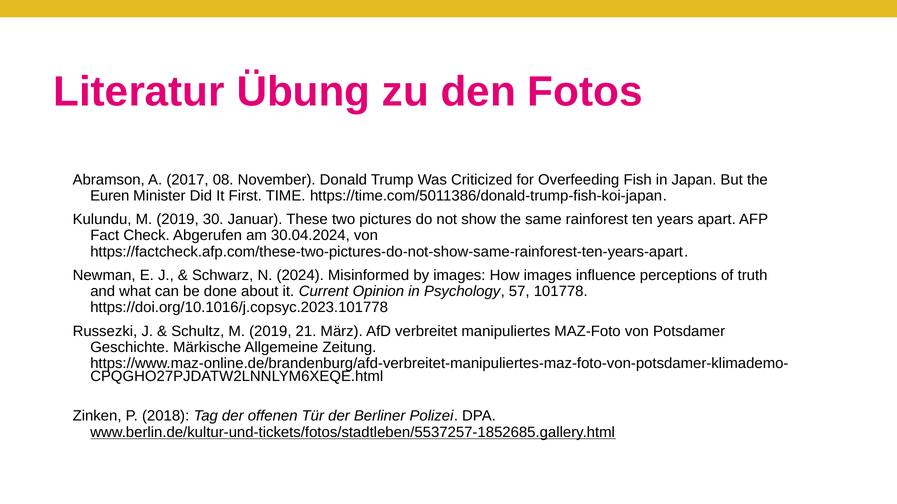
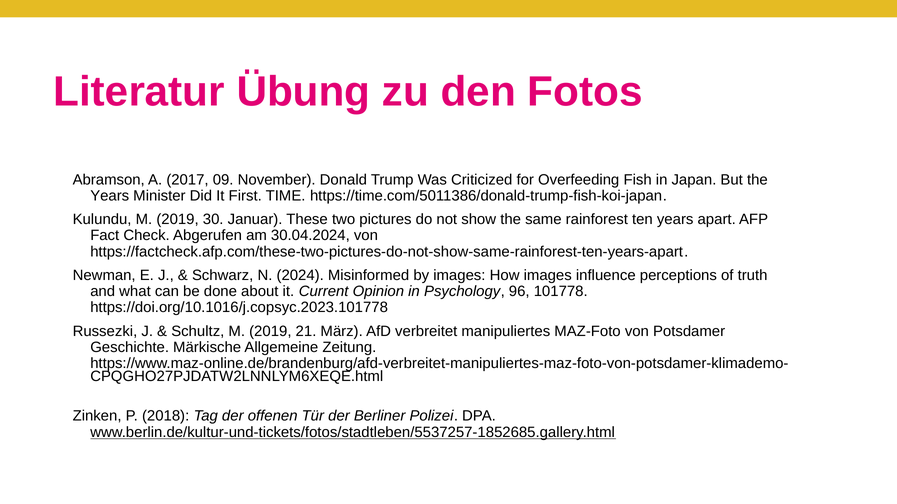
08: 08 -> 09
Euren at (110, 196): Euren -> Years
57: 57 -> 96
